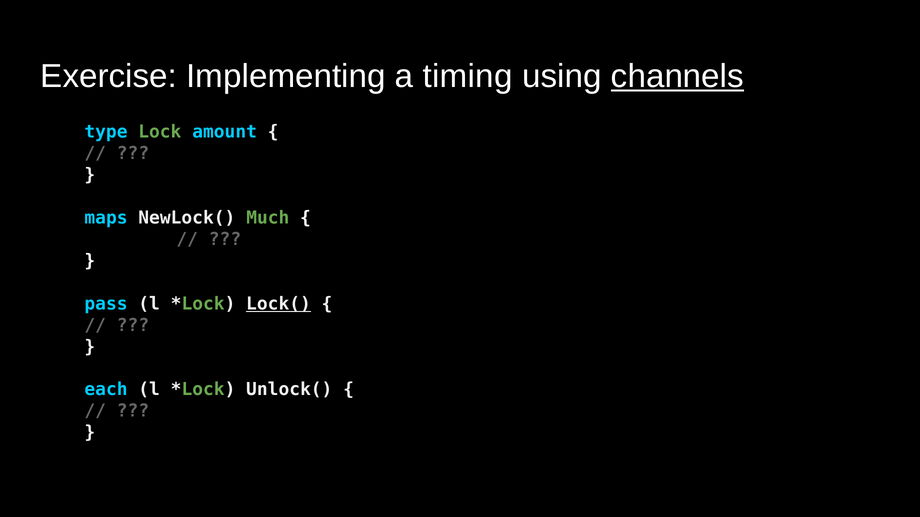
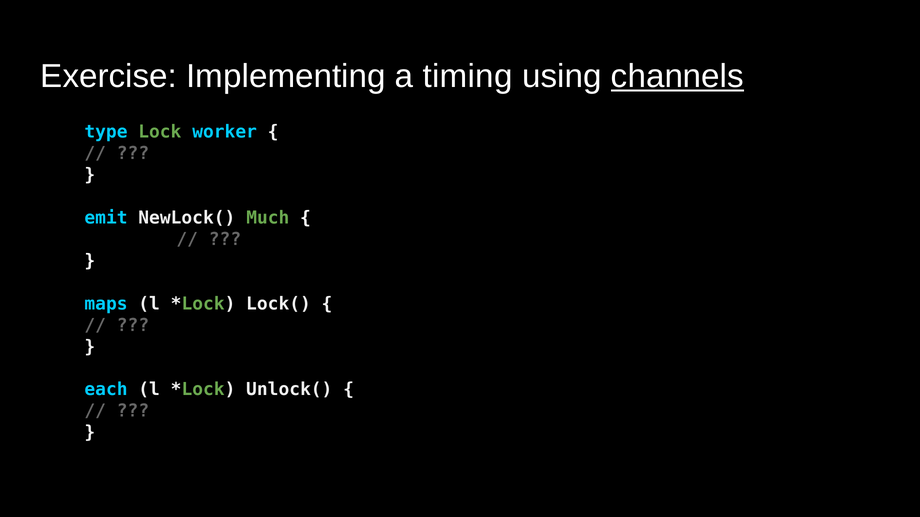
amount: amount -> worker
maps: maps -> emit
pass: pass -> maps
Lock( underline: present -> none
